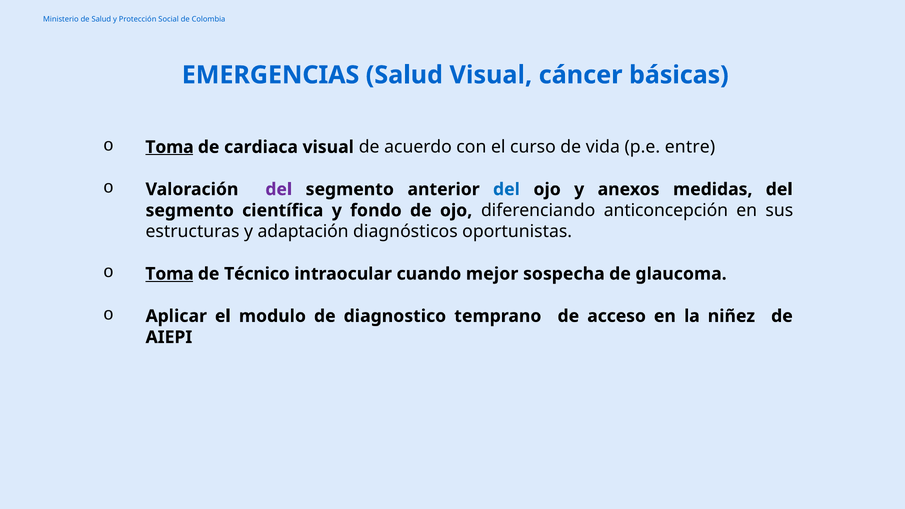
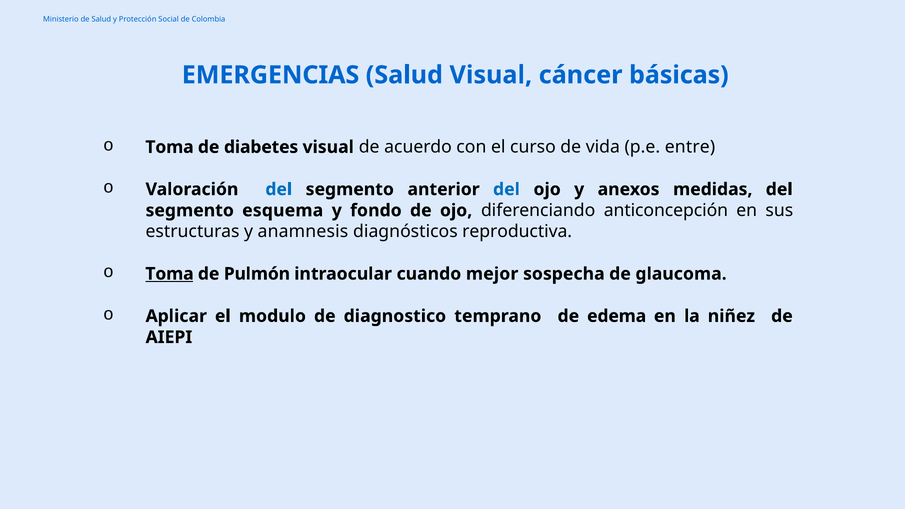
Toma at (169, 147) underline: present -> none
cardiaca: cardiaca -> diabetes
del at (279, 189) colour: purple -> blue
científica: científica -> esquema
adaptación: adaptación -> anamnesis
oportunistas: oportunistas -> reproductiva
Técnico: Técnico -> Pulmón
acceso: acceso -> edema
